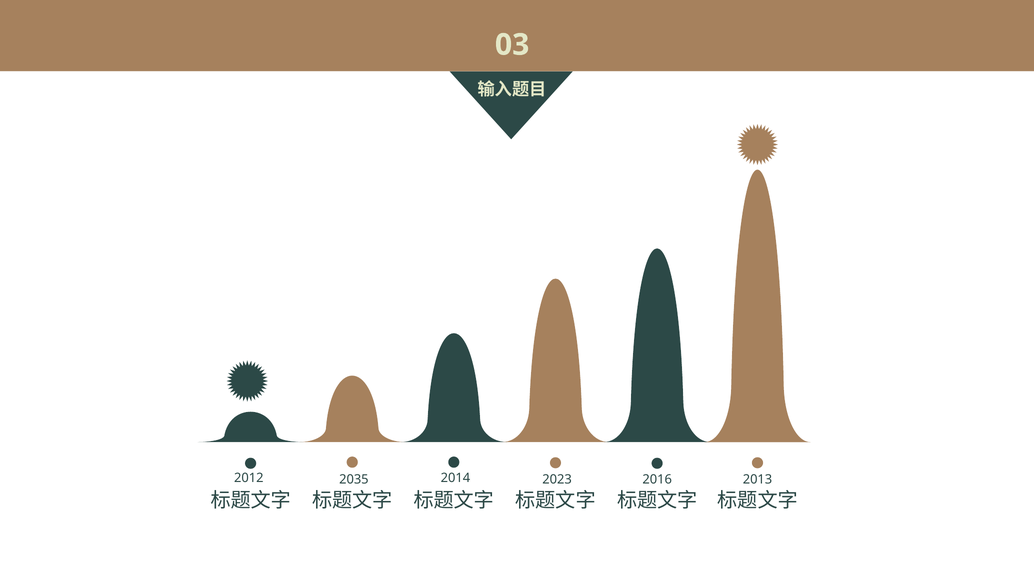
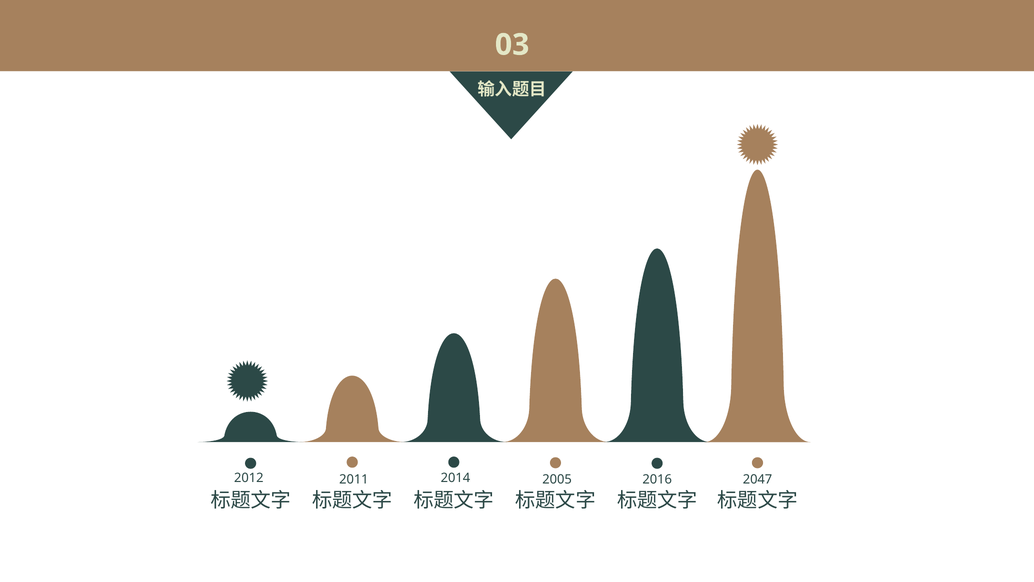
2035: 2035 -> 2011
2023: 2023 -> 2005
2013: 2013 -> 2047
